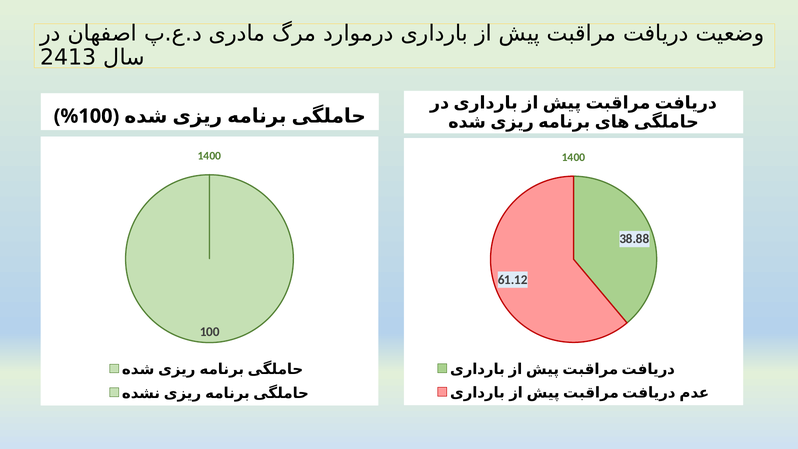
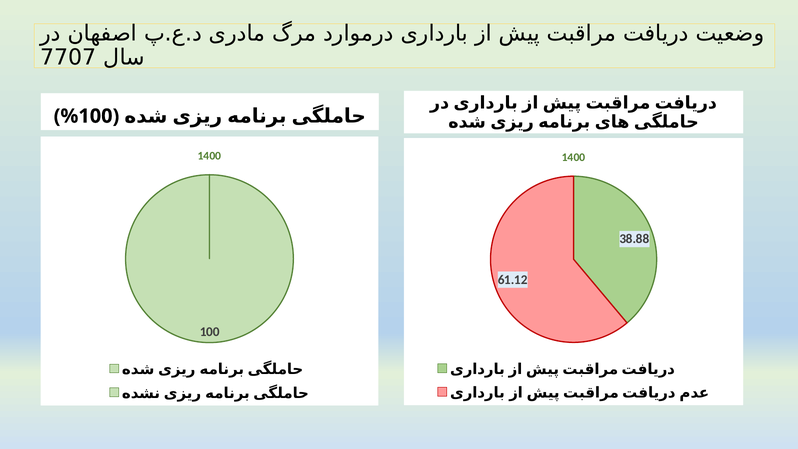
2413: 2413 -> 7707
